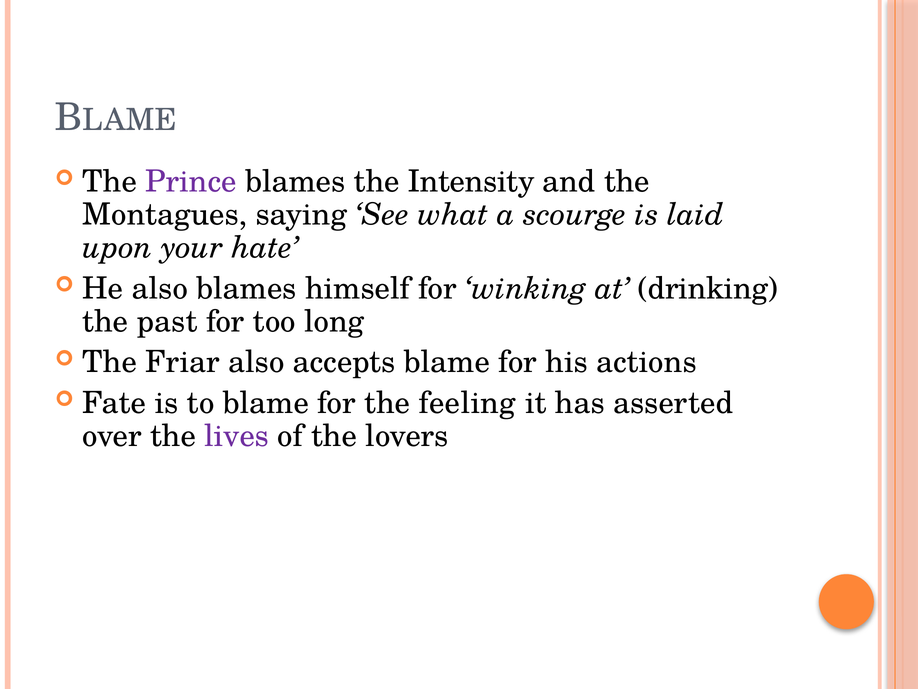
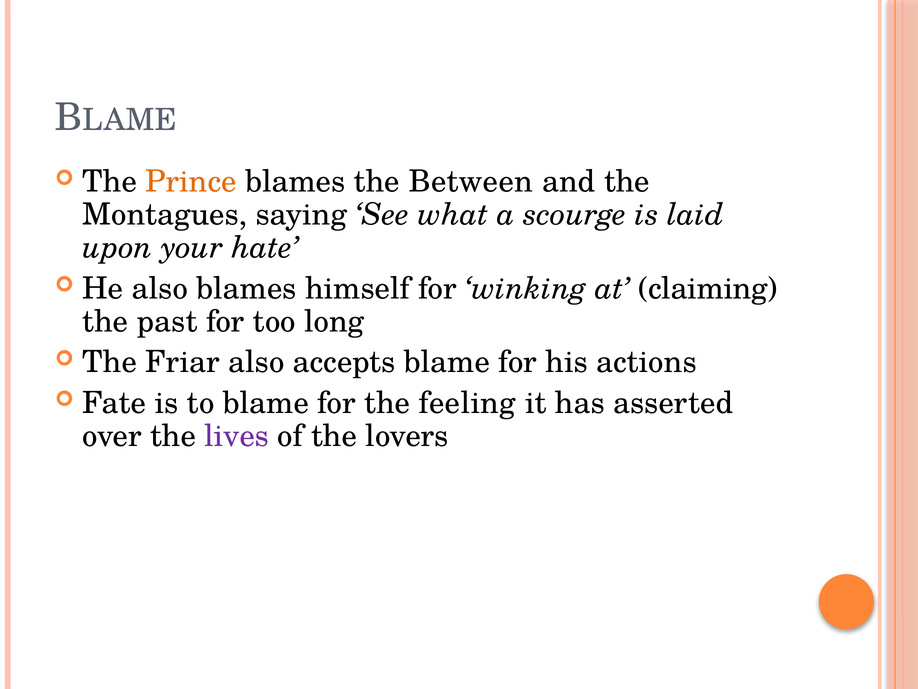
Prince colour: purple -> orange
Intensity: Intensity -> Between
drinking: drinking -> claiming
